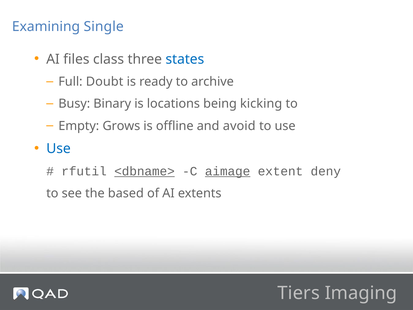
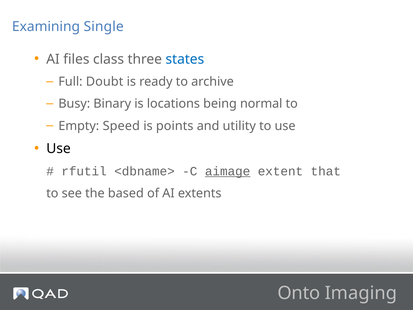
kicking: kicking -> normal
Grows: Grows -> Speed
offline: offline -> points
avoid: avoid -> utility
Use at (59, 149) colour: blue -> black
<dbname> underline: present -> none
deny: deny -> that
Tiers: Tiers -> Onto
